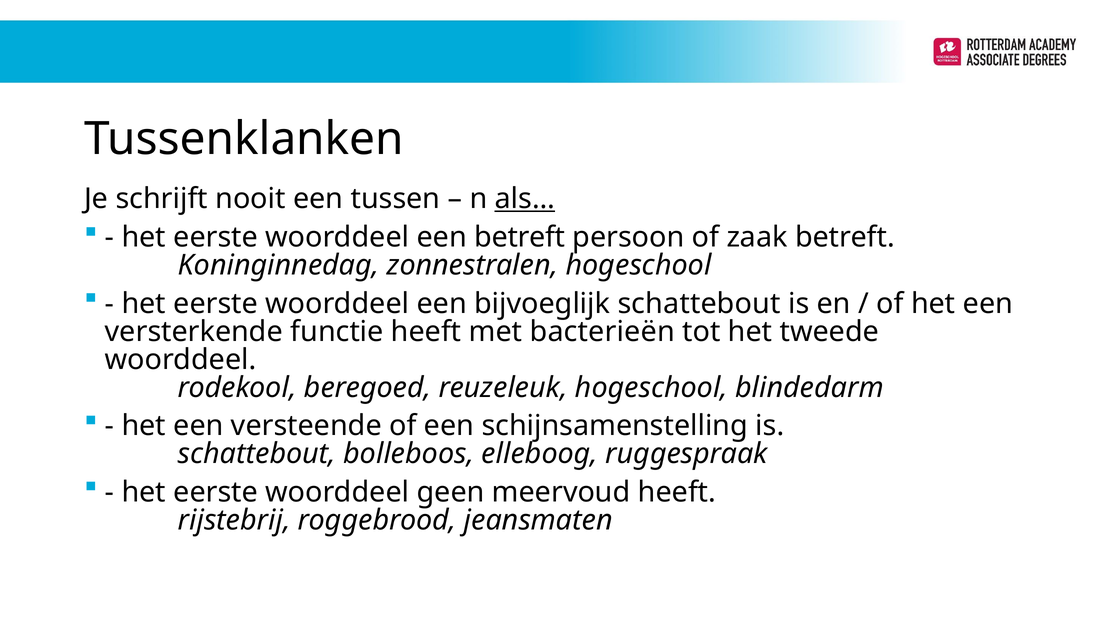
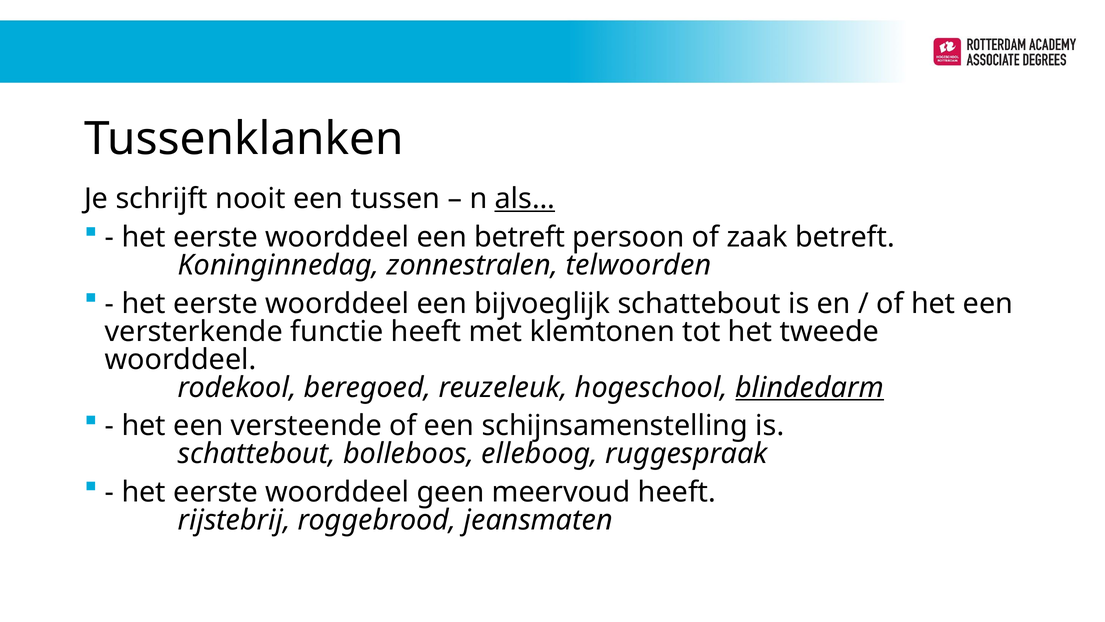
zonnestralen hogeschool: hogeschool -> telwoorden
bacterieën: bacterieën -> klemtonen
blindedarm underline: none -> present
